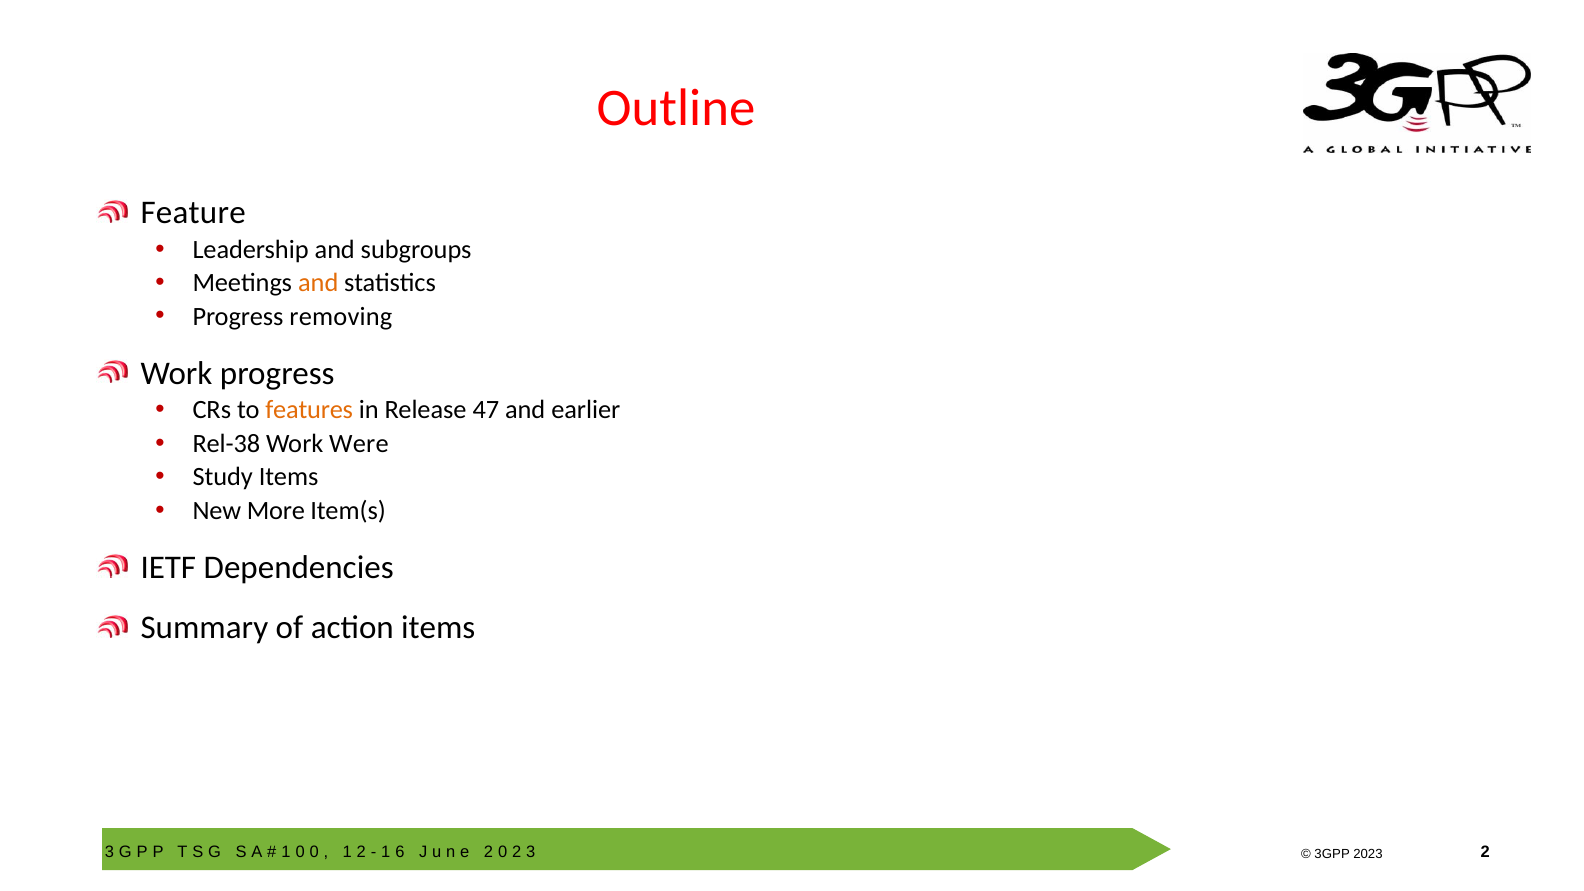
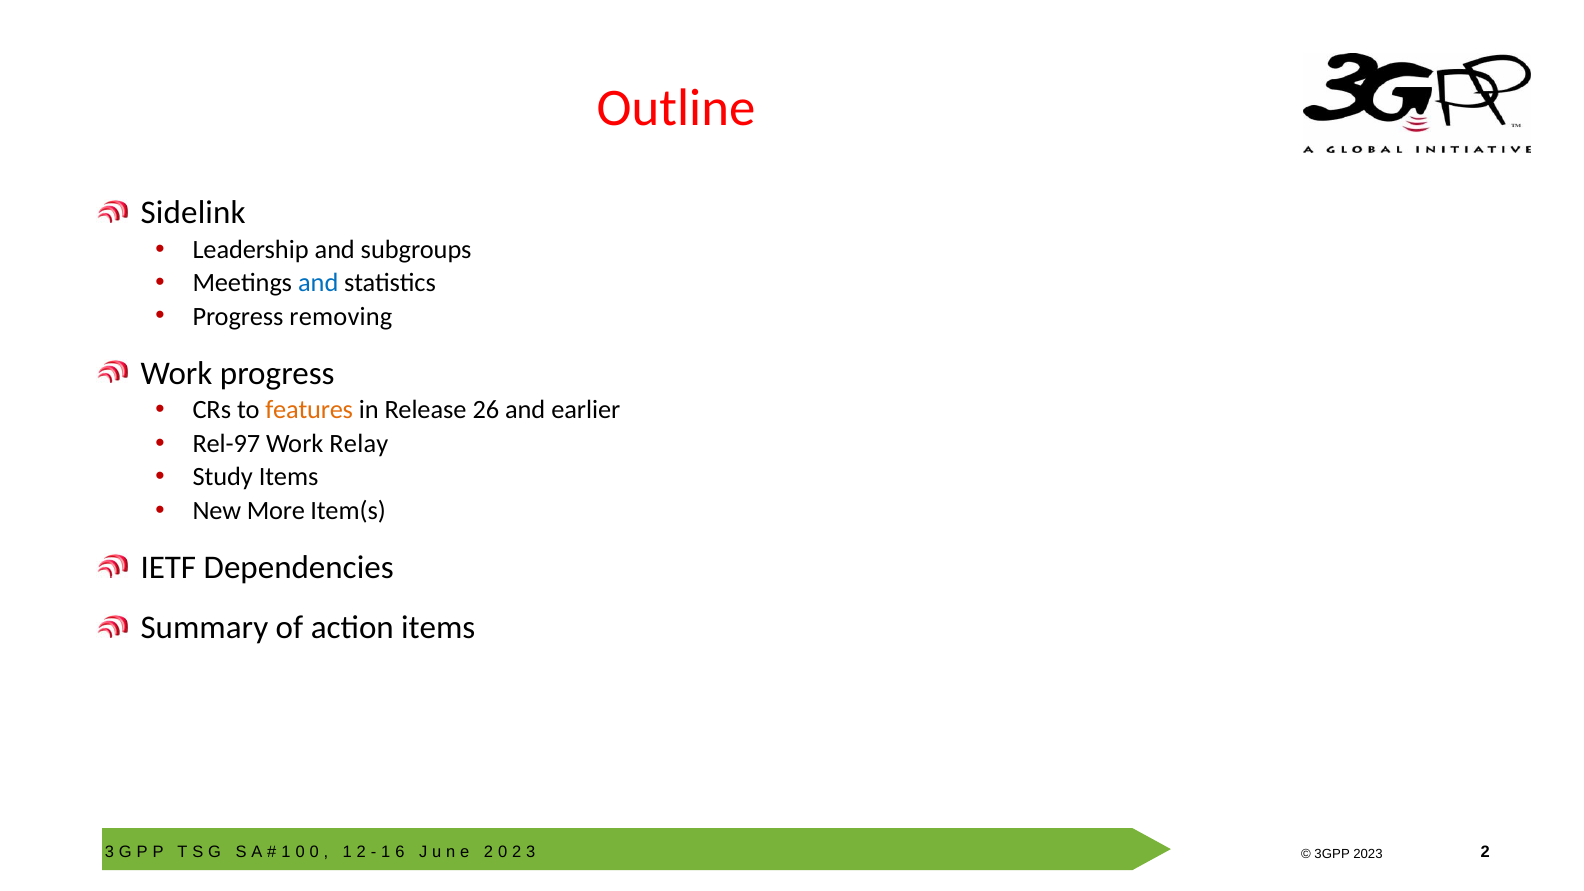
Feature: Feature -> Sidelink
and at (318, 283) colour: orange -> blue
47: 47 -> 26
Rel-38: Rel-38 -> Rel-97
Were: Were -> Relay
